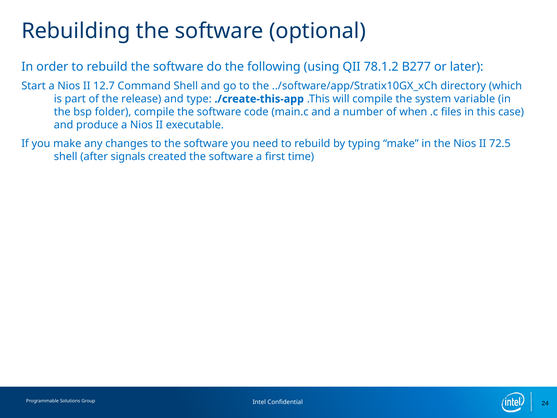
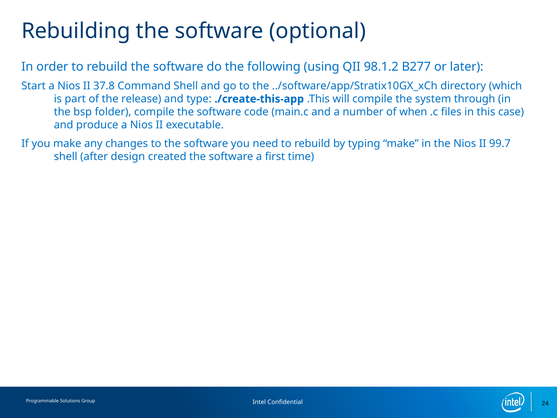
78.1.2: 78.1.2 -> 98.1.2
12.7: 12.7 -> 37.8
variable: variable -> through
72.5: 72.5 -> 99.7
signals: signals -> design
